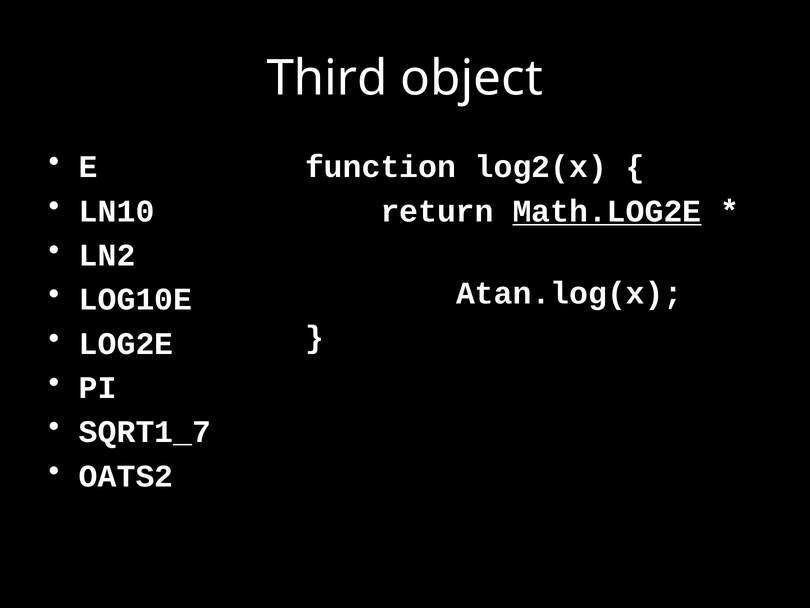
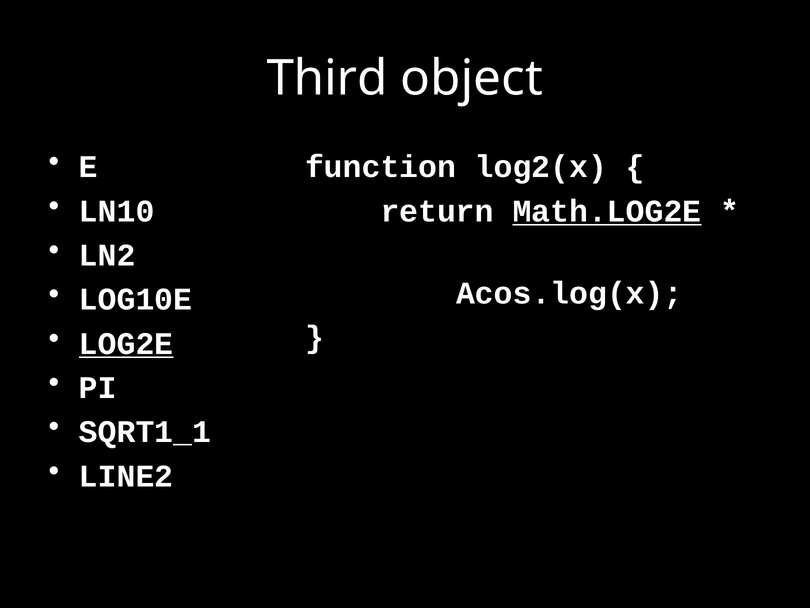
Atan.log(x: Atan.log(x -> Acos.log(x
LOG2E underline: none -> present
SQRT1_7: SQRT1_7 -> SQRT1_1
OATS2: OATS2 -> LINE2
